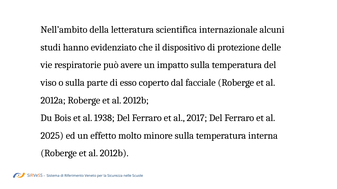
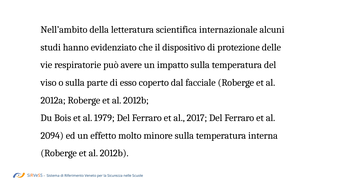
1938: 1938 -> 1979
2025: 2025 -> 2094
